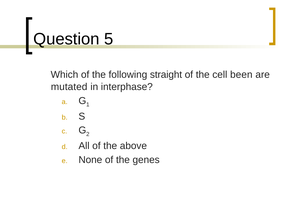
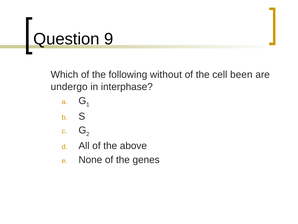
5: 5 -> 9
straight: straight -> without
mutated: mutated -> undergo
